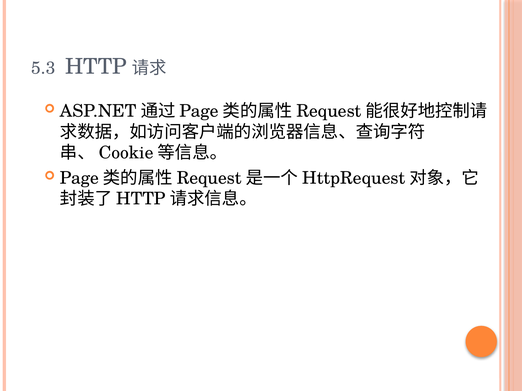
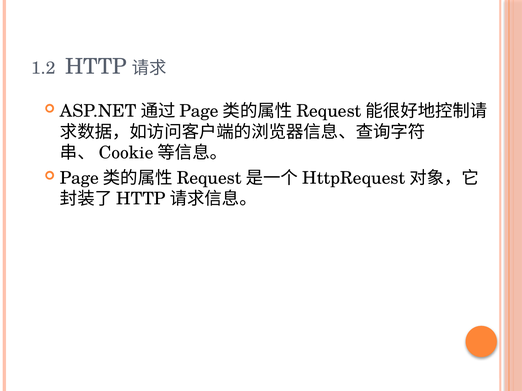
5.3: 5.3 -> 1.2
